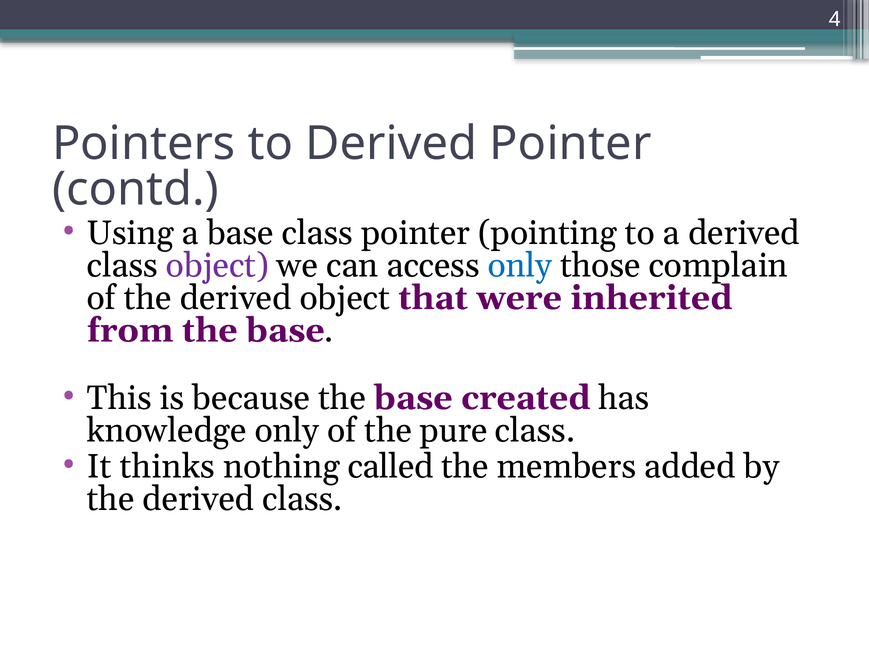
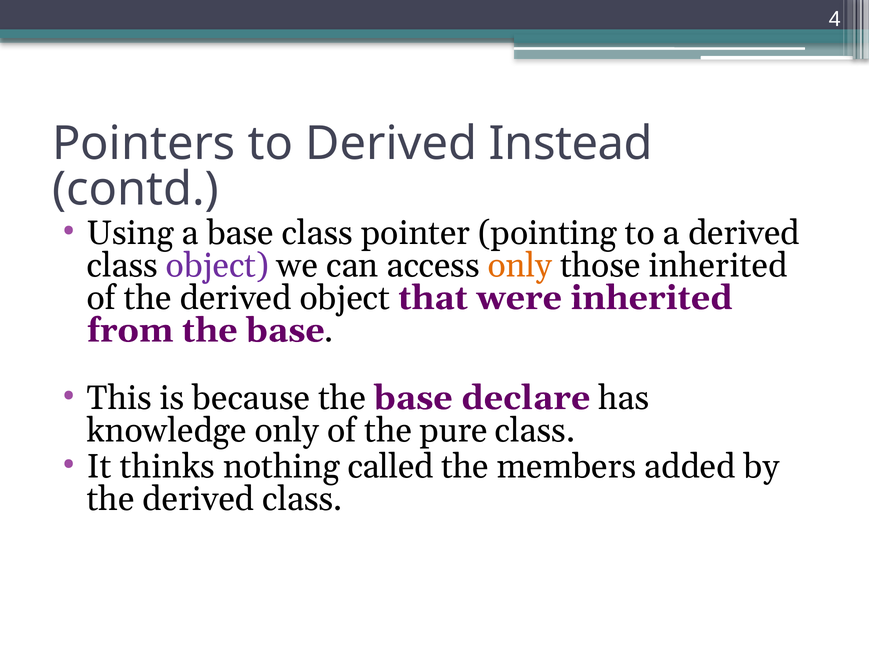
Derived Pointer: Pointer -> Instead
only at (520, 265) colour: blue -> orange
those complain: complain -> inherited
created: created -> declare
